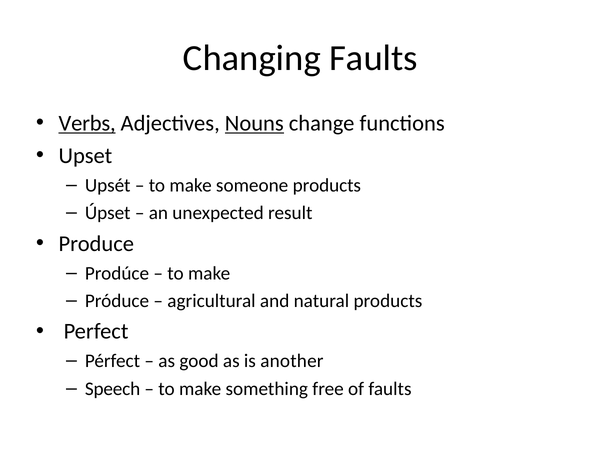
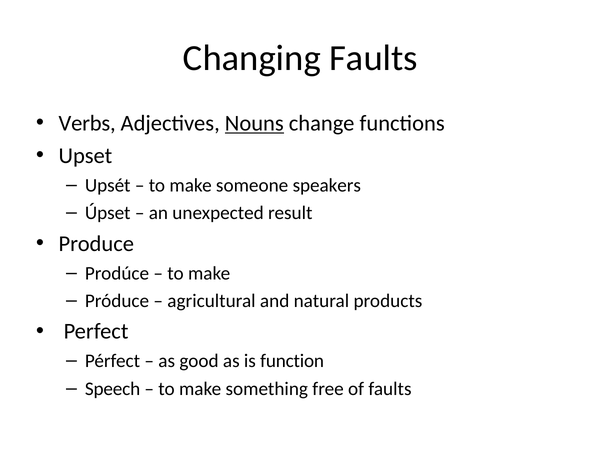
Verbs underline: present -> none
someone products: products -> speakers
another: another -> function
